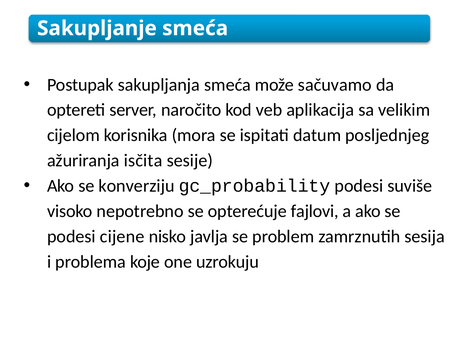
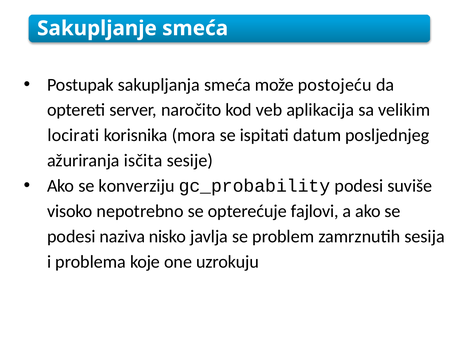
sačuvamo: sačuvamo -> postojeću
cijelom: cijelom -> locirati
cijene: cijene -> naziva
